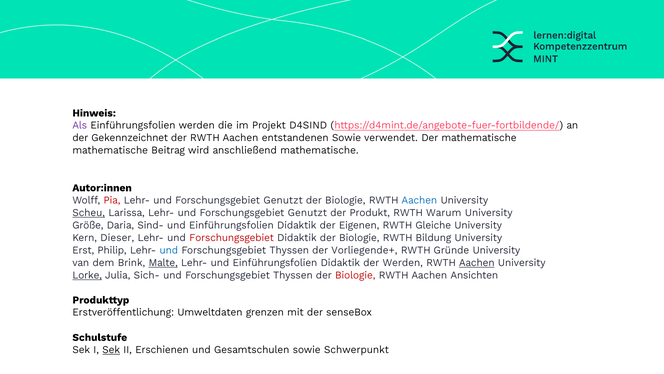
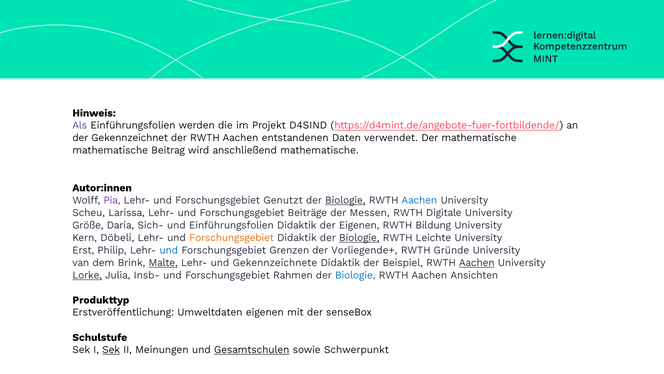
entstandenen Sowie: Sowie -> Daten
Pia colour: red -> purple
Biologie at (345, 200) underline: none -> present
Scheu underline: present -> none
Genutzt at (307, 212): Genutzt -> Beiträge
Produkt: Produkt -> Messen
Warum: Warum -> Digitale
Sind-: Sind- -> Sich-
Gleiche: Gleiche -> Bildung
Dieser: Dieser -> Döbeli
Forschungsgebiet at (232, 237) colour: red -> orange
Biologie at (359, 237) underline: none -> present
Bildung: Bildung -> Leichte
Thyssen at (289, 250): Thyssen -> Grenzen
Lehr- und Einführungsfolien: Einführungsfolien -> Gekennzeichnete
der Werden: Werden -> Beispiel
Sich-: Sich- -> Insb-
Thyssen at (293, 275): Thyssen -> Rahmen
Biologie at (355, 275) colour: red -> blue
Umweltdaten grenzen: grenzen -> eigenen
Erschienen: Erschienen -> Meinungen
Gesamtschulen underline: none -> present
